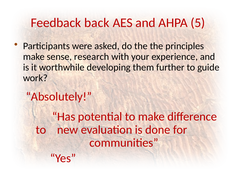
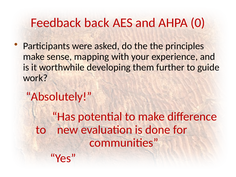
5: 5 -> 0
research: research -> mapping
